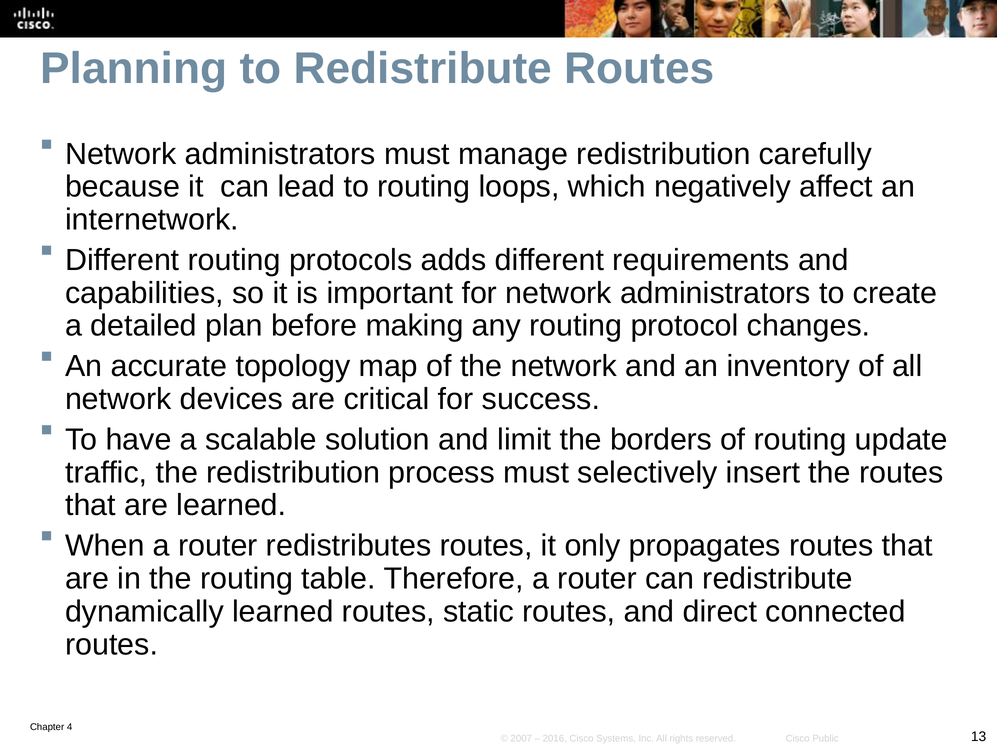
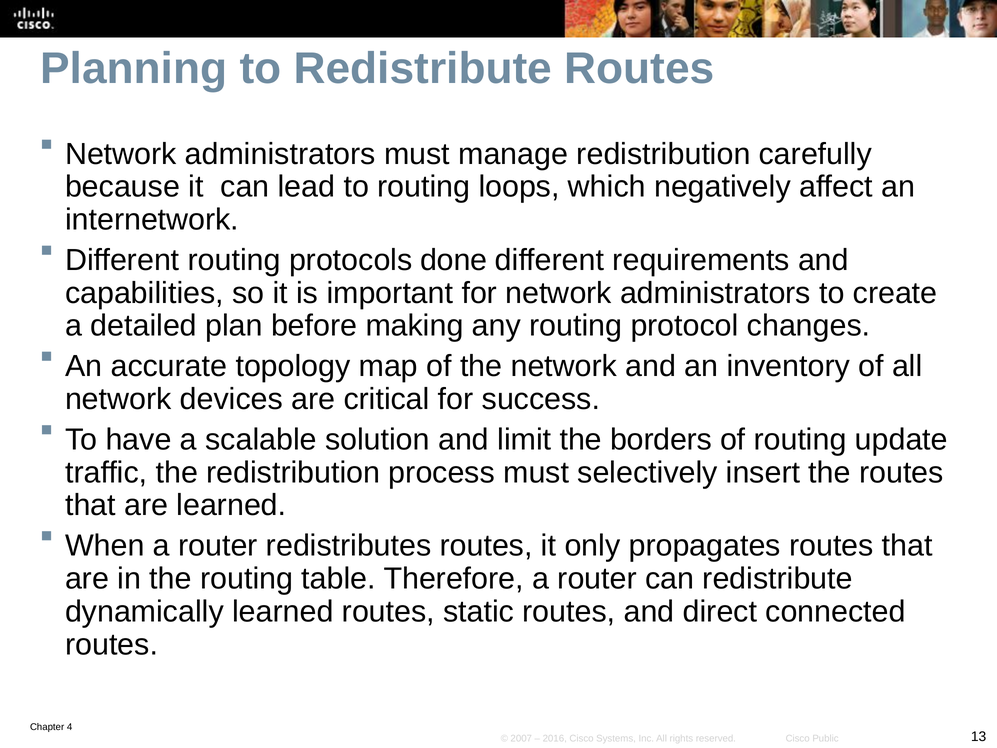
adds: adds -> done
